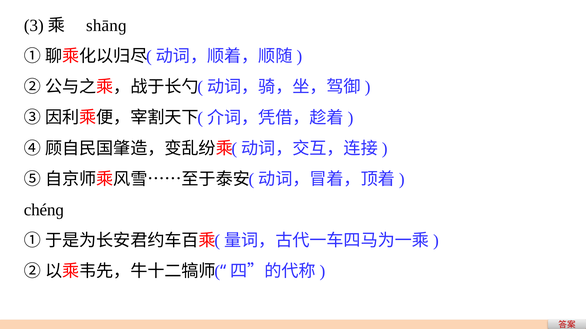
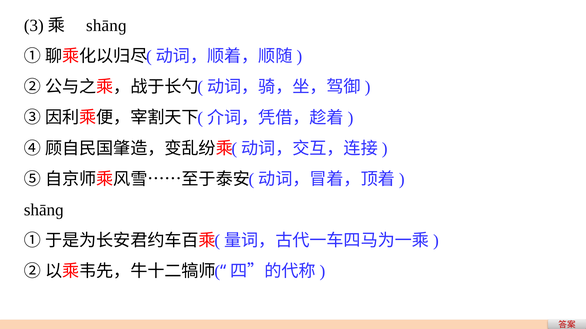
chénɡ at (44, 210): chénɡ -> shānɡ
